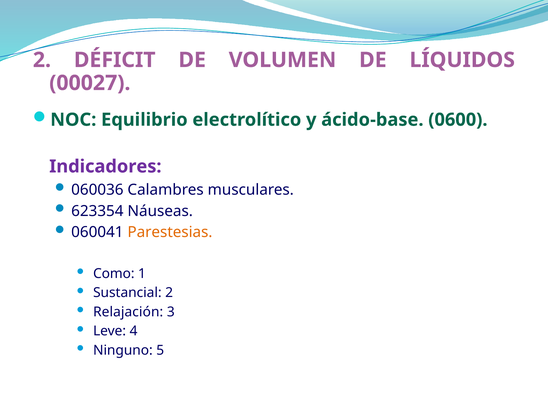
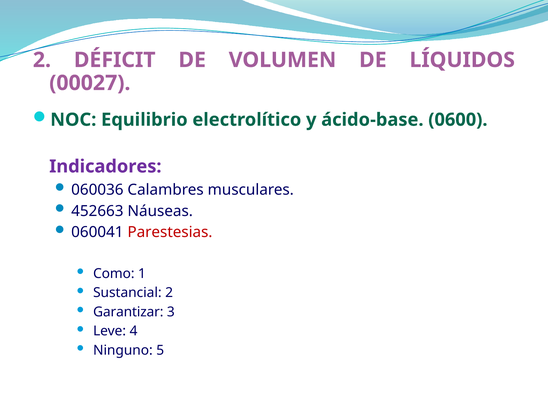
623354: 623354 -> 452663
Parestesias colour: orange -> red
Relajación: Relajación -> Garantizar
